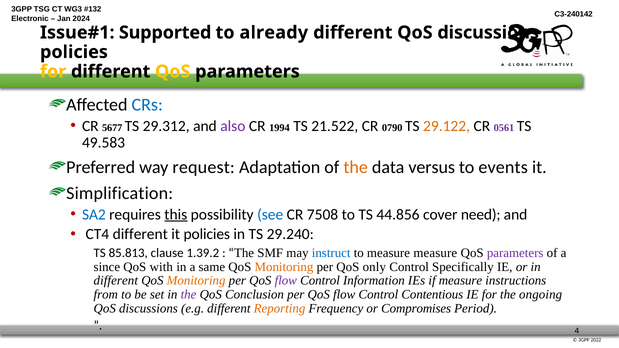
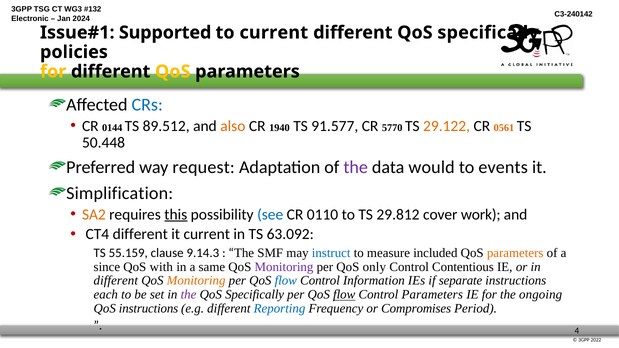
to already: already -> current
different QoS discussions: discussions -> specifically
5677: 5677 -> 0144
29.312: 29.312 -> 89.512
also colour: purple -> orange
1994: 1994 -> 1940
21.522: 21.522 -> 91.577
0790: 0790 -> 5770
0561 colour: purple -> orange
49.583: 49.583 -> 50.448
the at (356, 167) colour: orange -> purple
versus: versus -> would
SA2 colour: blue -> orange
7508: 7508 -> 0110
44.856: 44.856 -> 29.812
need: need -> work
it policies: policies -> current
29.240: 29.240 -> 63.092
85.813: 85.813 -> 55.159
1.39.2: 1.39.2 -> 9.14.3
measure measure: measure -> included
parameters at (515, 253) colour: purple -> orange
Monitoring at (284, 267) colour: orange -> purple
Specifically: Specifically -> Contentious
flow at (286, 281) colour: purple -> blue
if measure: measure -> separate
from: from -> each
Conclusion at (255, 295): Conclusion -> Specifically
flow at (344, 295) underline: none -> present
Control Contentious: Contentious -> Parameters
discussions at (148, 309): discussions -> instructions
Reporting colour: orange -> blue
